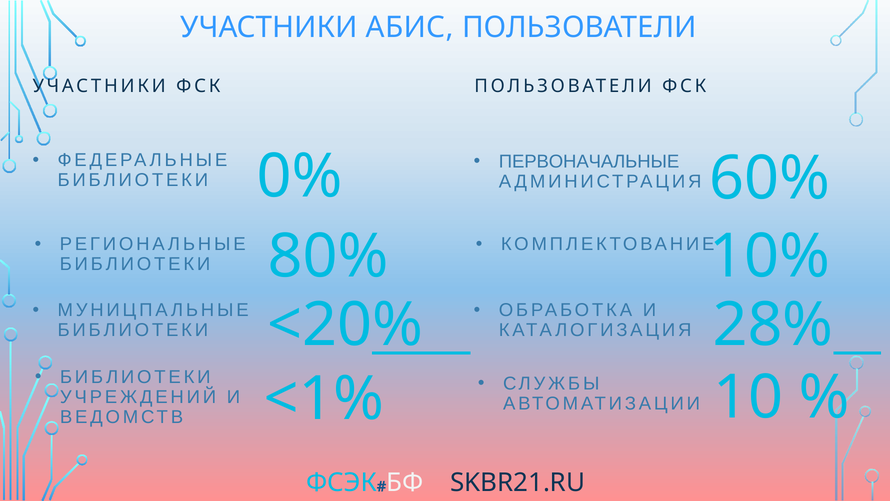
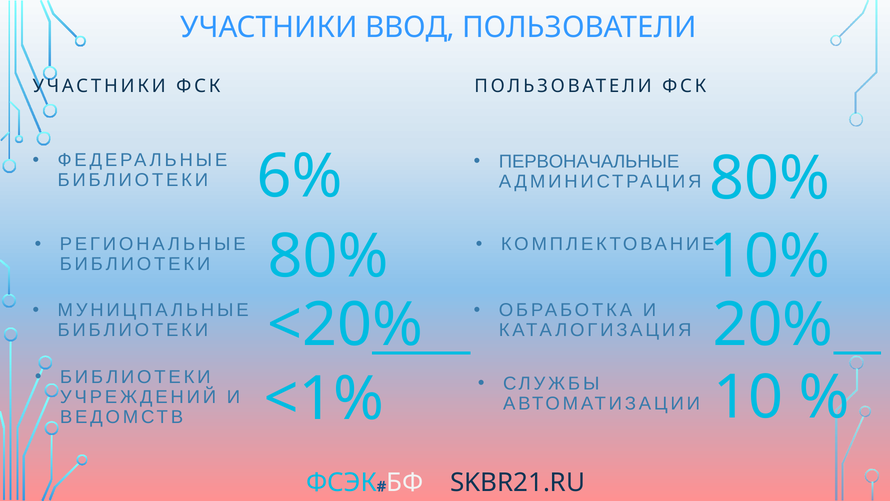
АБИС: АБИС -> ВВОД
0%: 0% -> 6%
60% at (770, 179): 60% -> 80%
28%: 28% -> 20%
